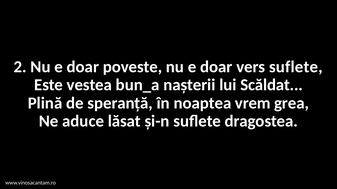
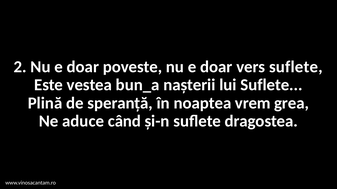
lui Scăldat: Scăldat -> Suflete
lăsat: lăsat -> când
